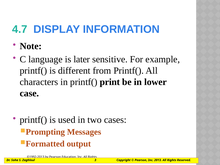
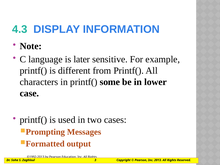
4.7: 4.7 -> 4.3
print: print -> some
